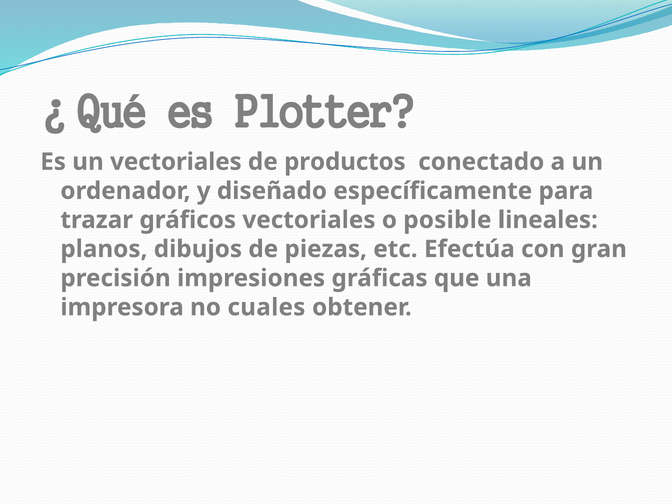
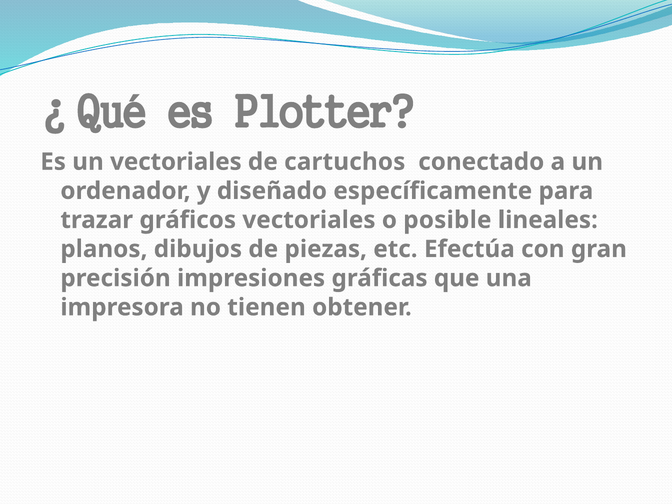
productos: productos -> cartuchos
cuales: cuales -> tienen
